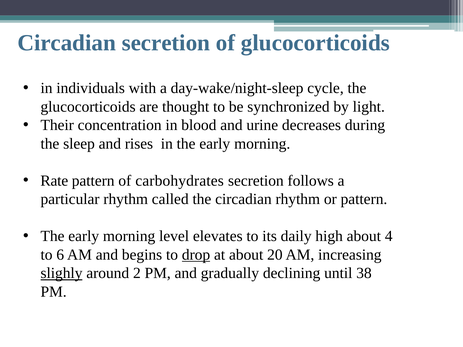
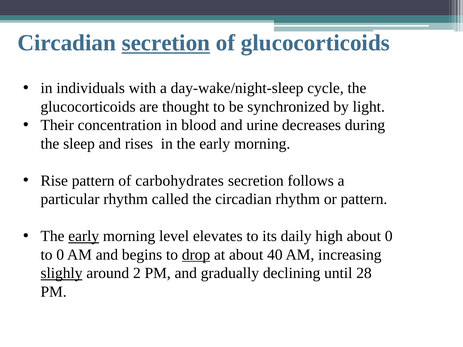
secretion at (166, 43) underline: none -> present
Rate: Rate -> Rise
early at (84, 236) underline: none -> present
about 4: 4 -> 0
to 6: 6 -> 0
20: 20 -> 40
38: 38 -> 28
